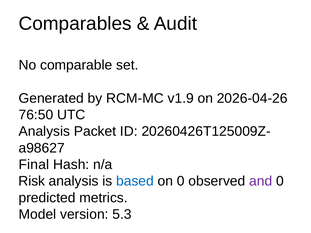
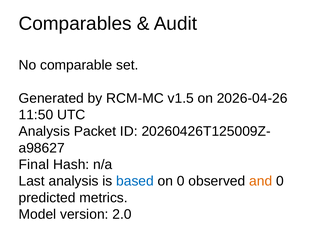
v1.9: v1.9 -> v1.5
76:50: 76:50 -> 11:50
Risk: Risk -> Last
and colour: purple -> orange
5.3: 5.3 -> 2.0
